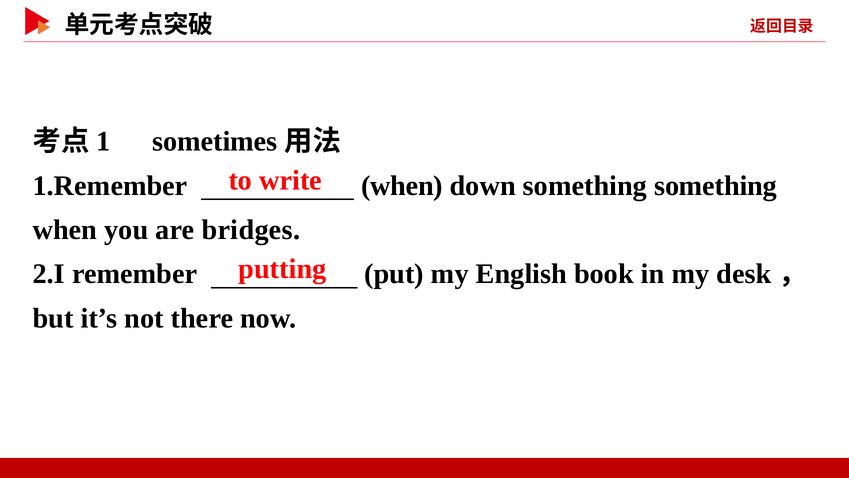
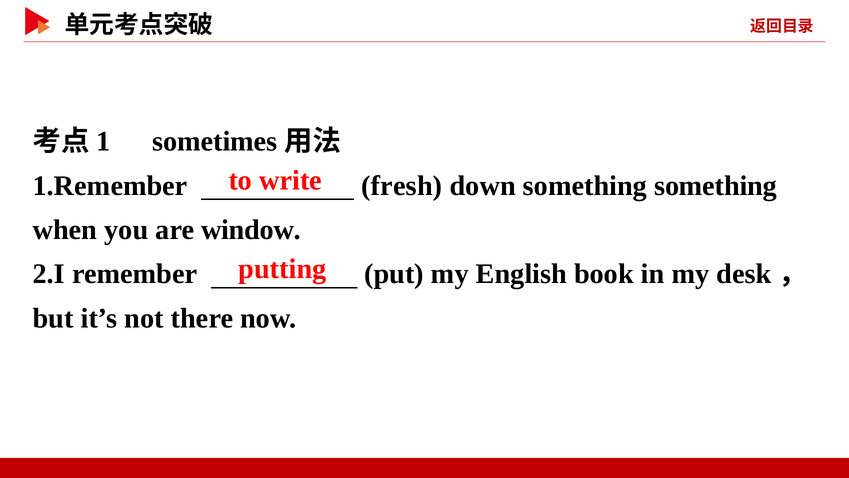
1.Remember when: when -> fresh
bridges: bridges -> window
